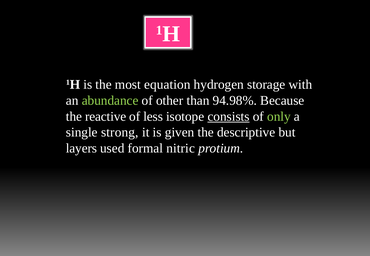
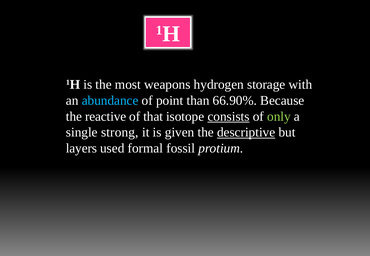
equation: equation -> weapons
abundance colour: light green -> light blue
other: other -> point
94.98%: 94.98% -> 66.90%
less: less -> that
descriptive underline: none -> present
nitric: nitric -> fossil
